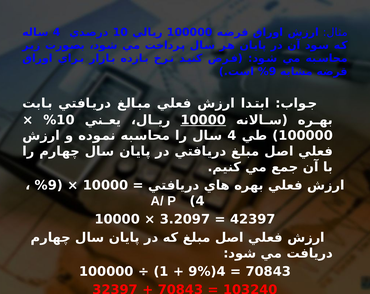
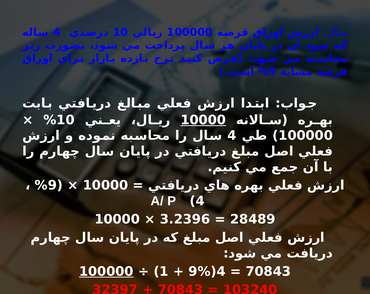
3.2097: 3.2097 -> 3.2396
42397: 42397 -> 28489
100000 at (106, 271) underline: none -> present
